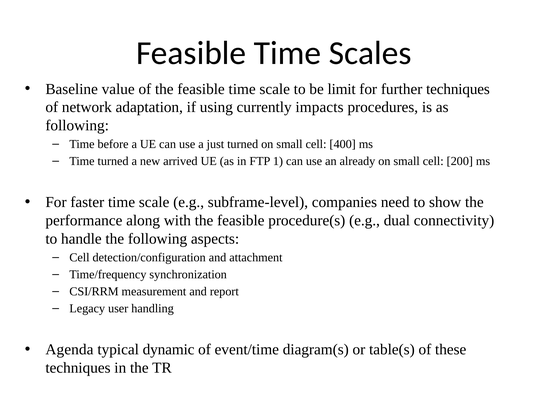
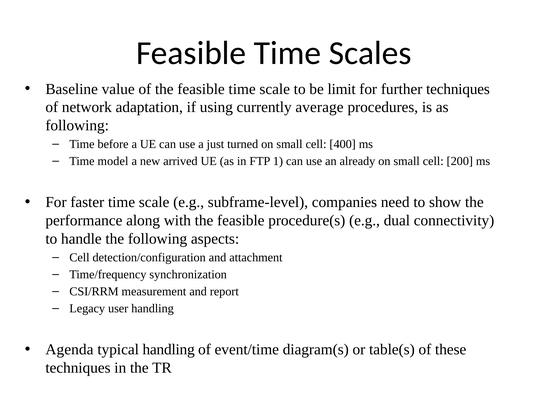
impacts: impacts -> average
Time turned: turned -> model
typical dynamic: dynamic -> handling
